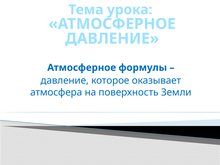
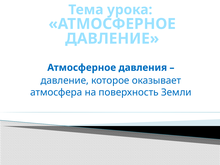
формулы: формулы -> давления
